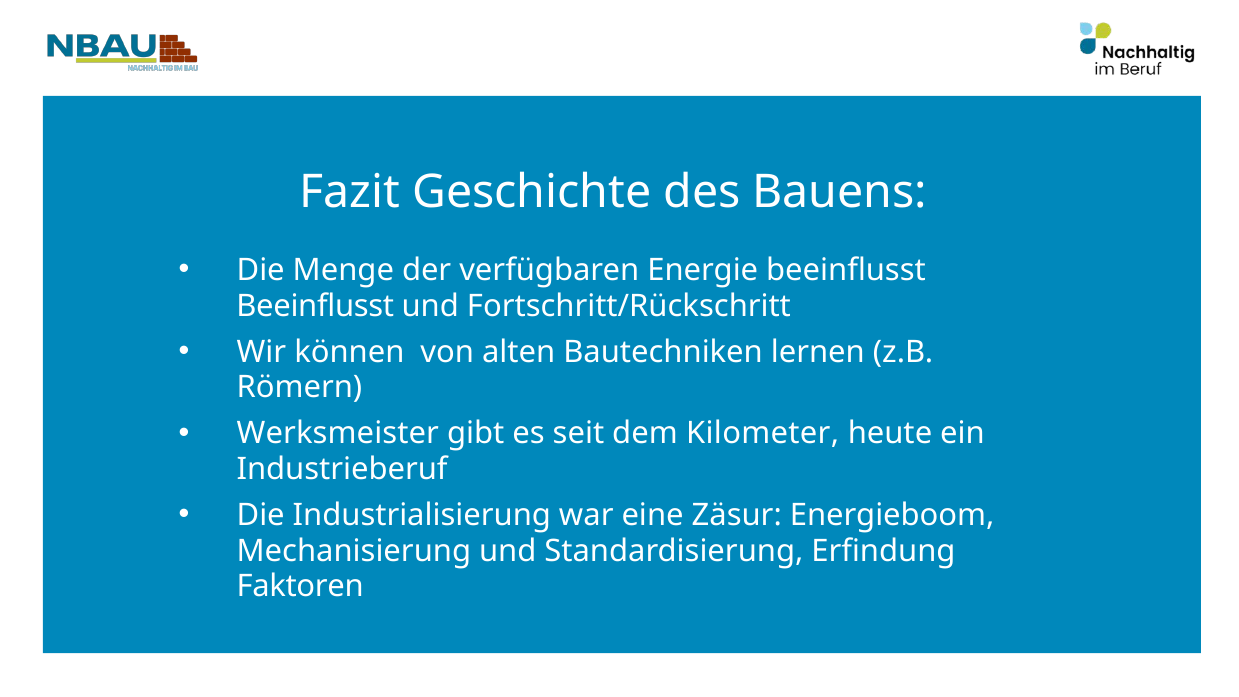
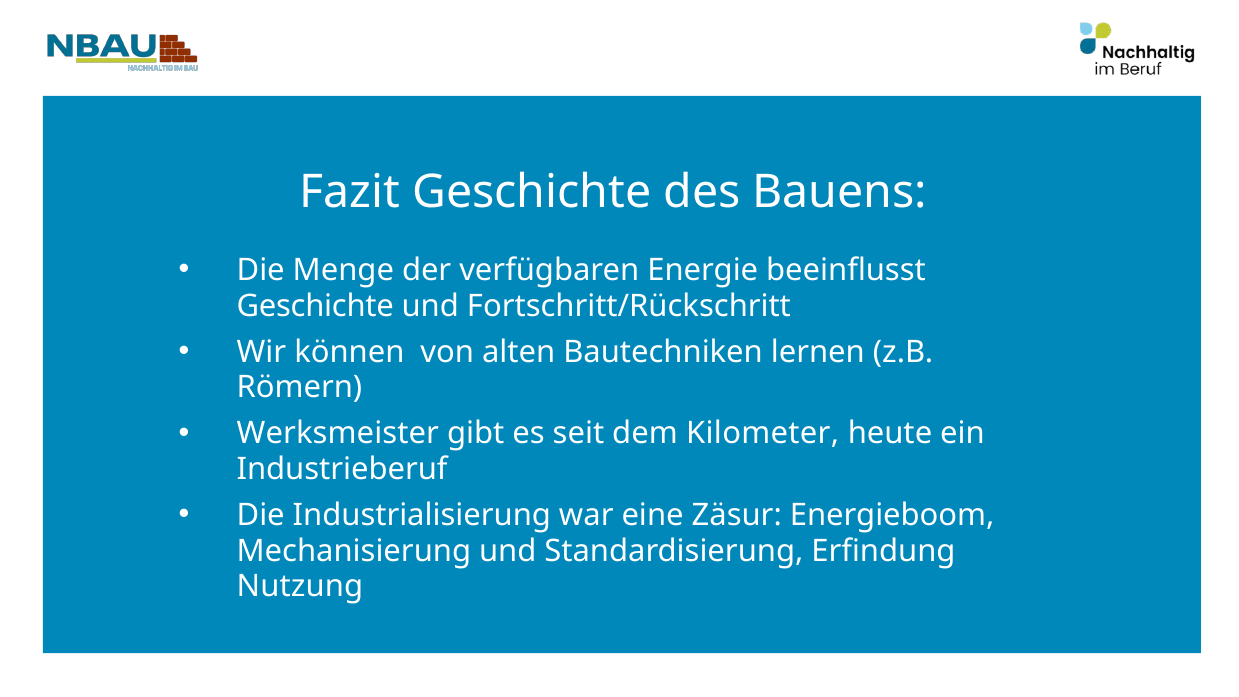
Beeinflusst at (315, 306): Beeinflusst -> Geschichte
Faktoren: Faktoren -> Nutzung
